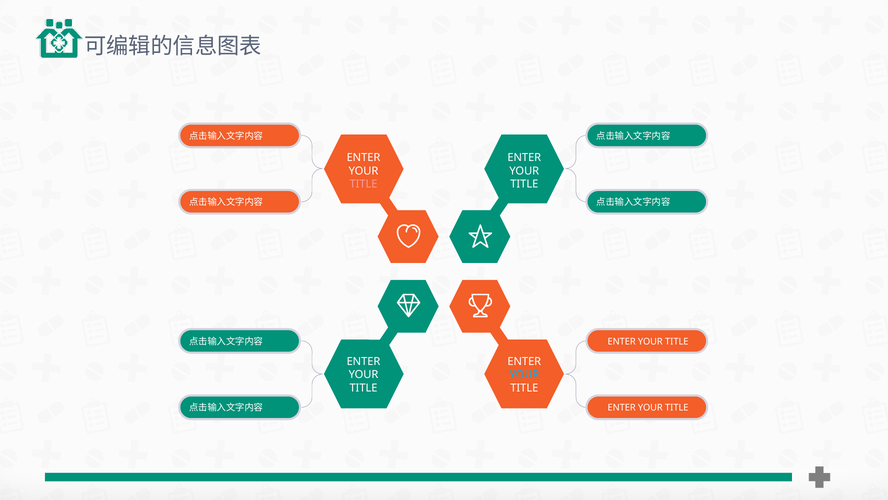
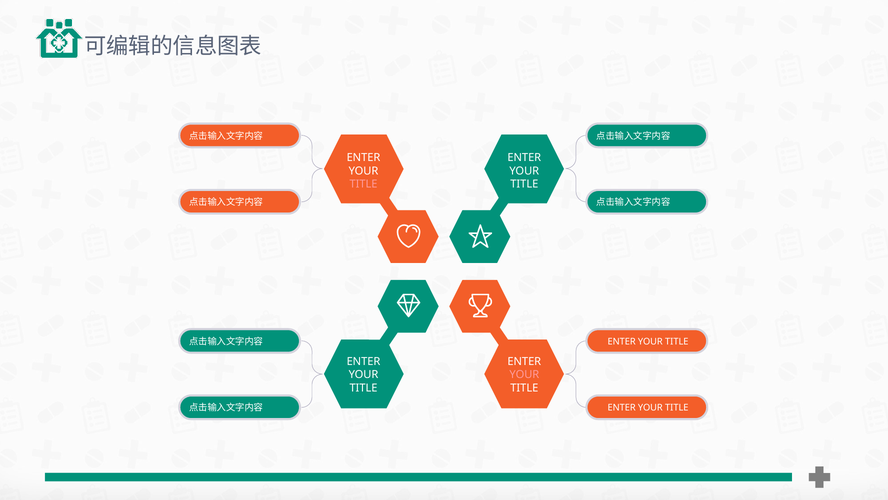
YOUR at (524, 374) colour: light blue -> pink
